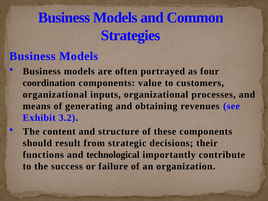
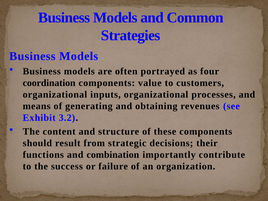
technological: technological -> combination
